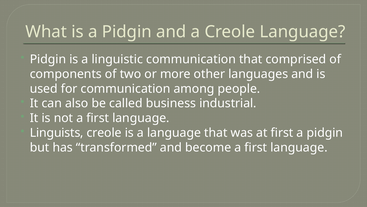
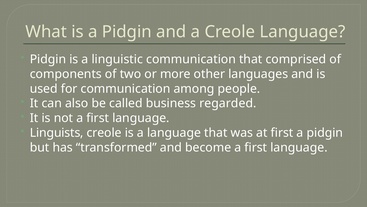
industrial: industrial -> regarded
